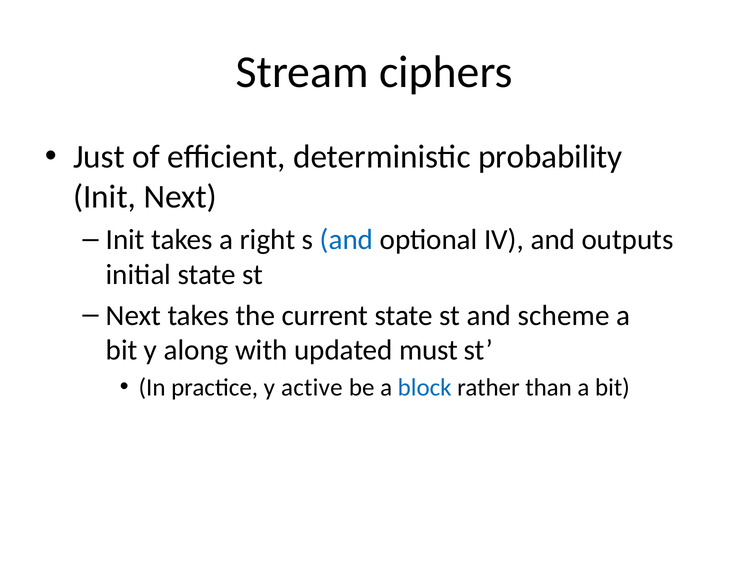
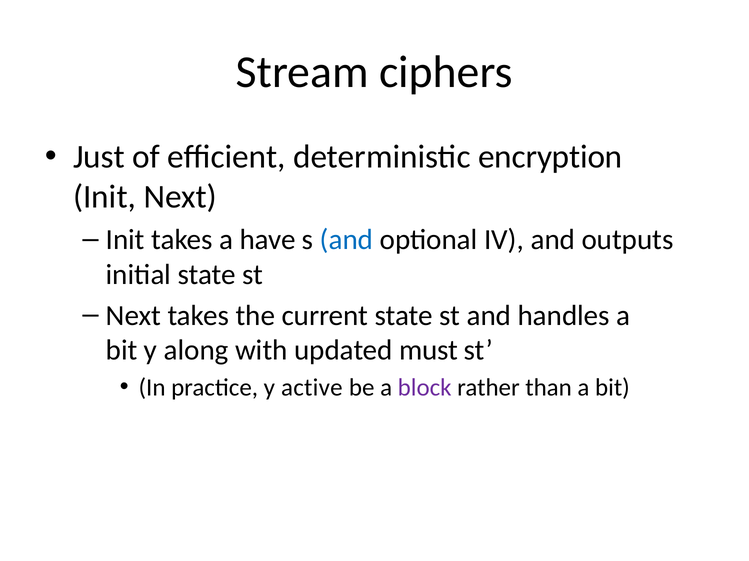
probability: probability -> encryption
right: right -> have
scheme: scheme -> handles
block colour: blue -> purple
